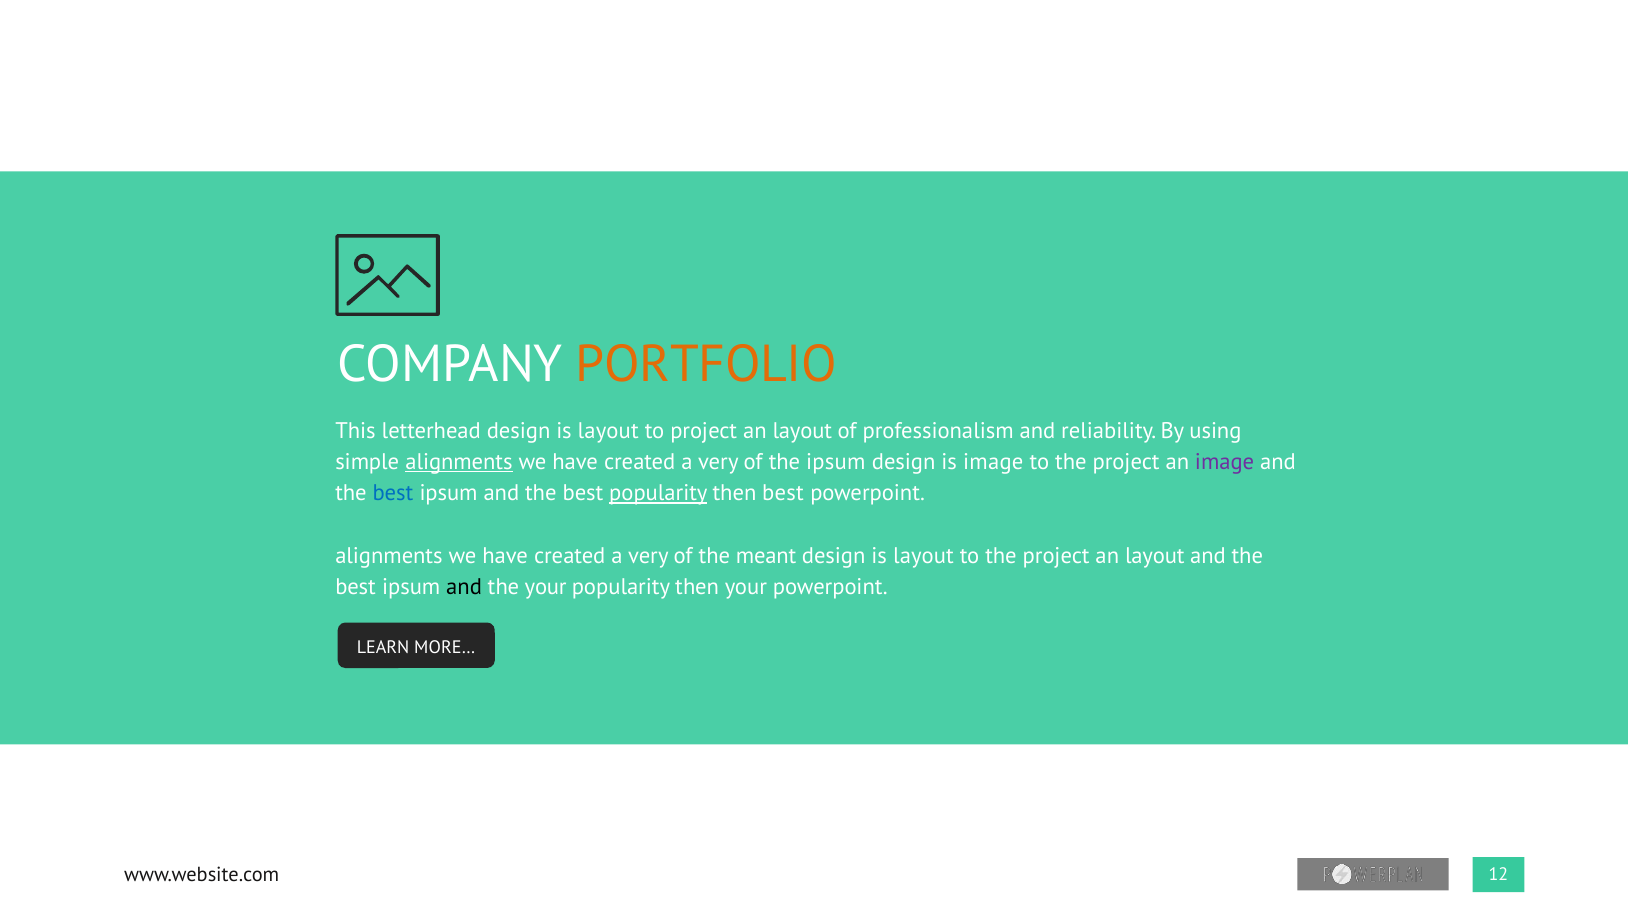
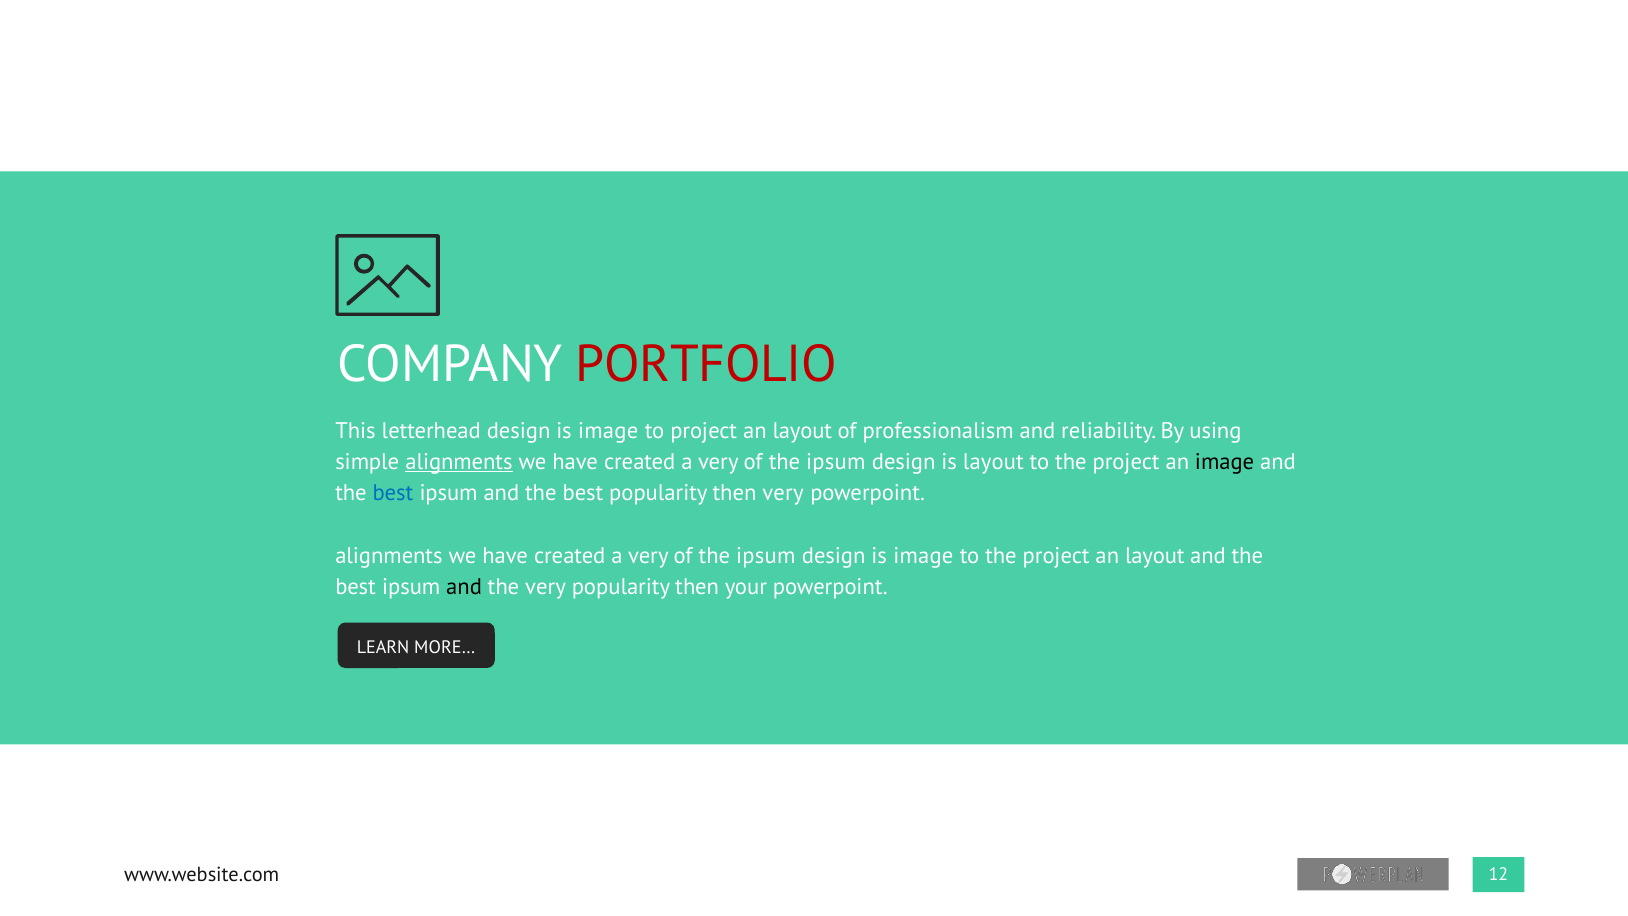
PORTFOLIO colour: orange -> red
letterhead design is layout: layout -> image
is image: image -> layout
image at (1225, 462) colour: purple -> black
popularity at (658, 493) underline: present -> none
then best: best -> very
meant at (766, 555): meant -> ipsum
layout at (923, 555): layout -> image
the your: your -> very
